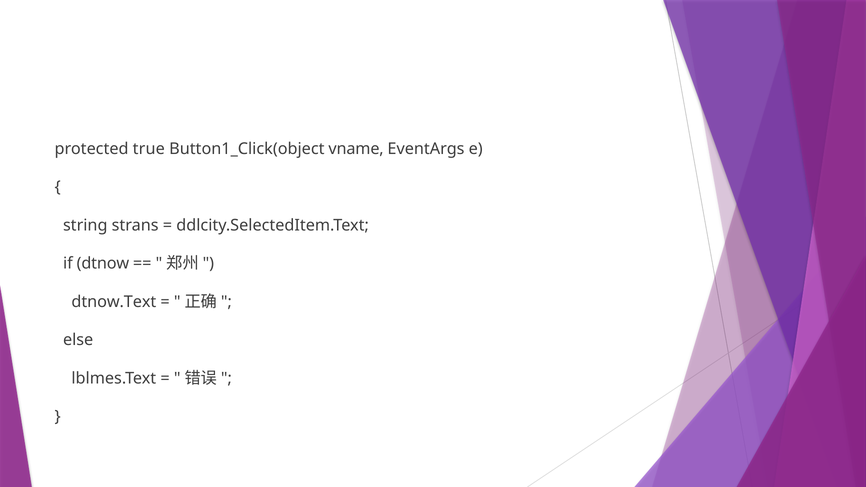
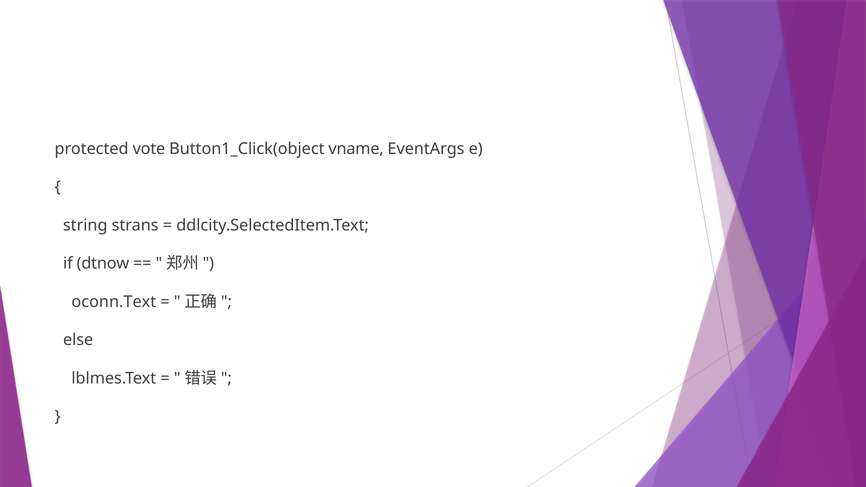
true: true -> vote
dtnow.Text: dtnow.Text -> oconn.Text
